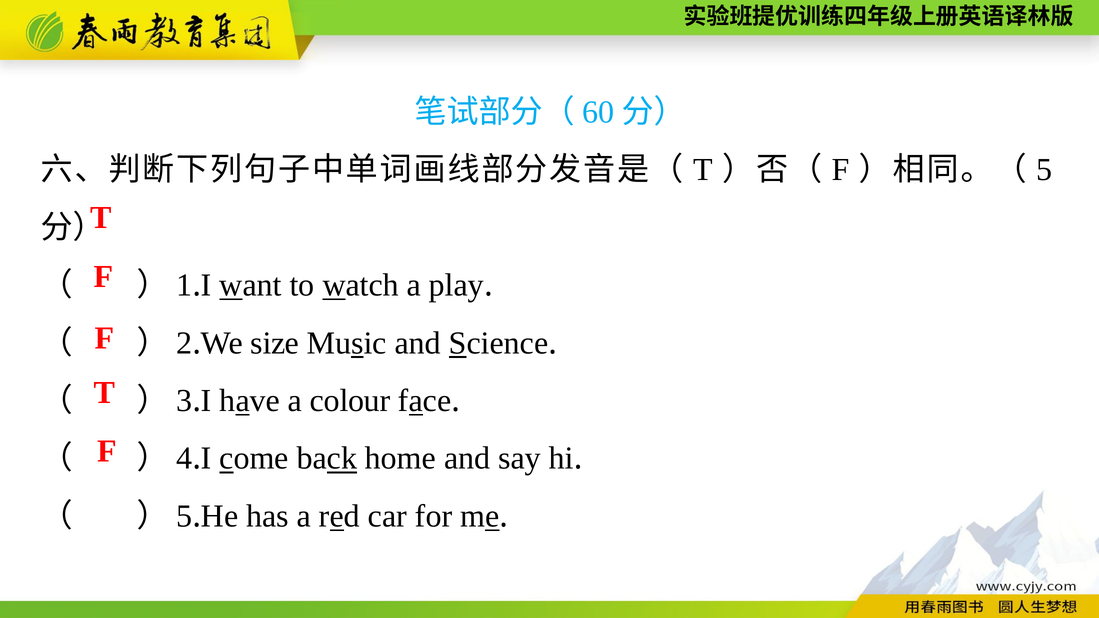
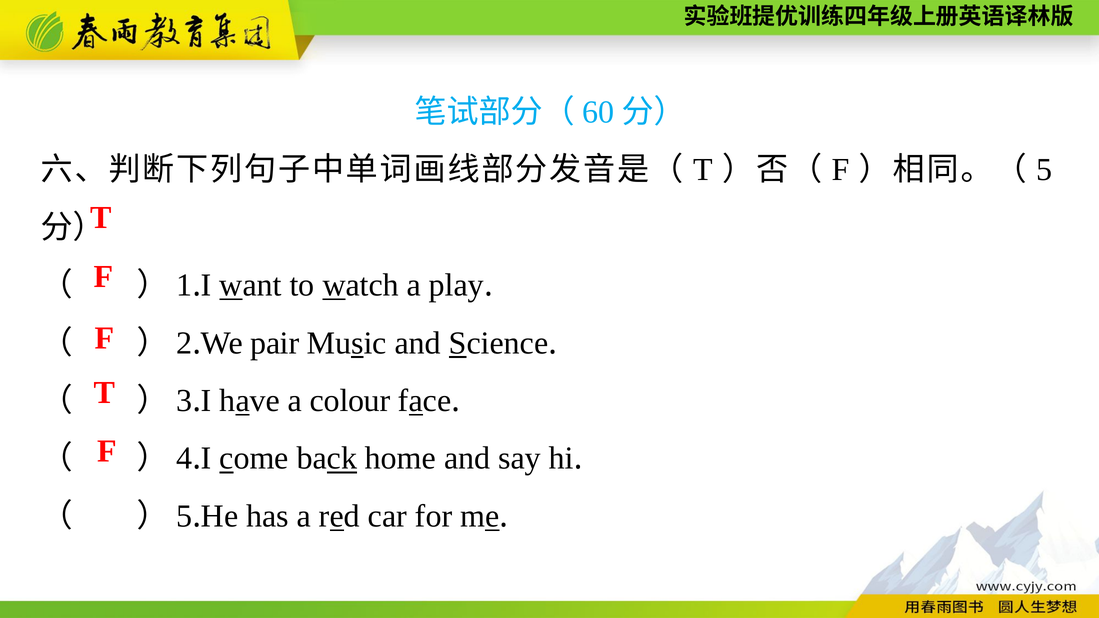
size: size -> pair
